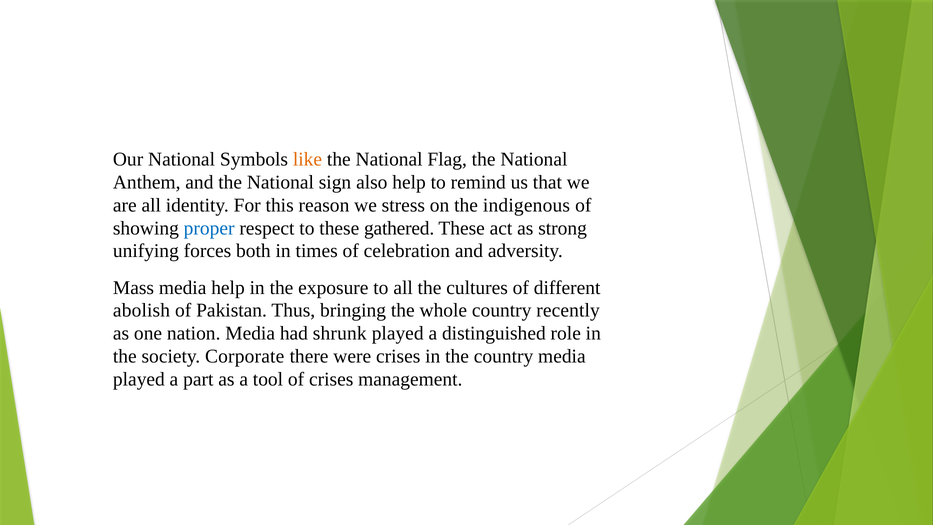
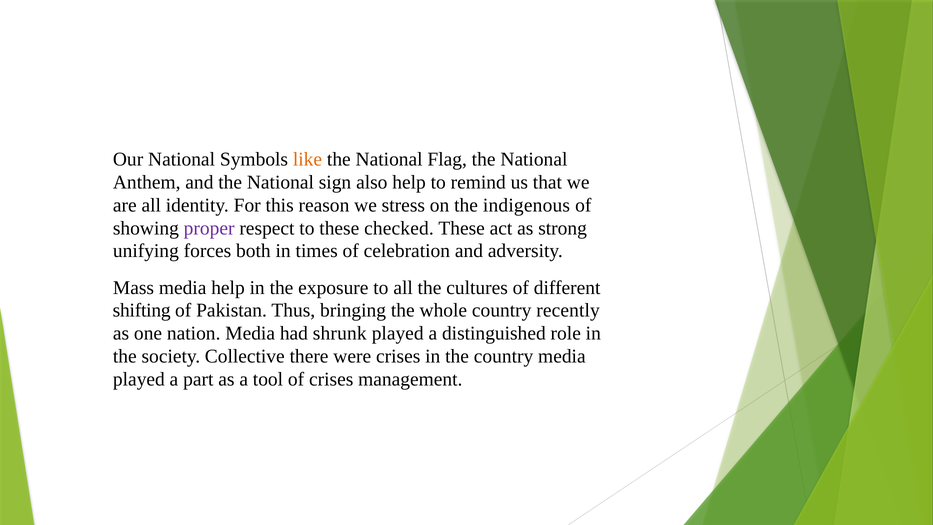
proper colour: blue -> purple
gathered: gathered -> checked
abolish: abolish -> shifting
Corporate: Corporate -> Collective
